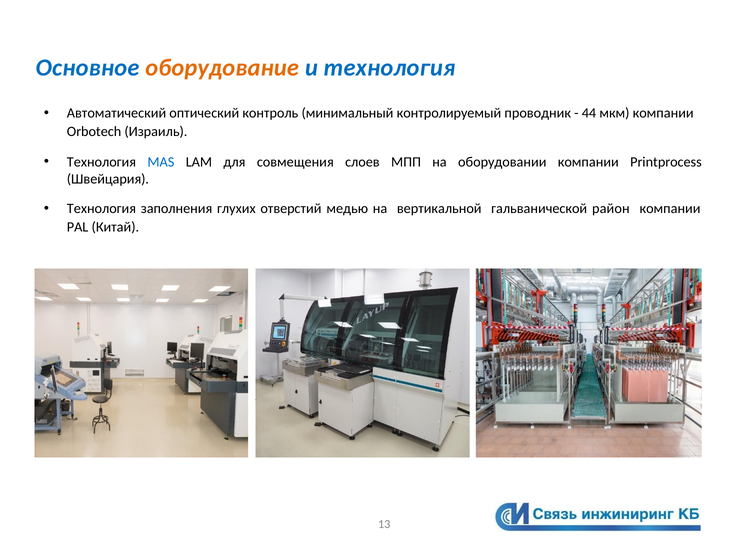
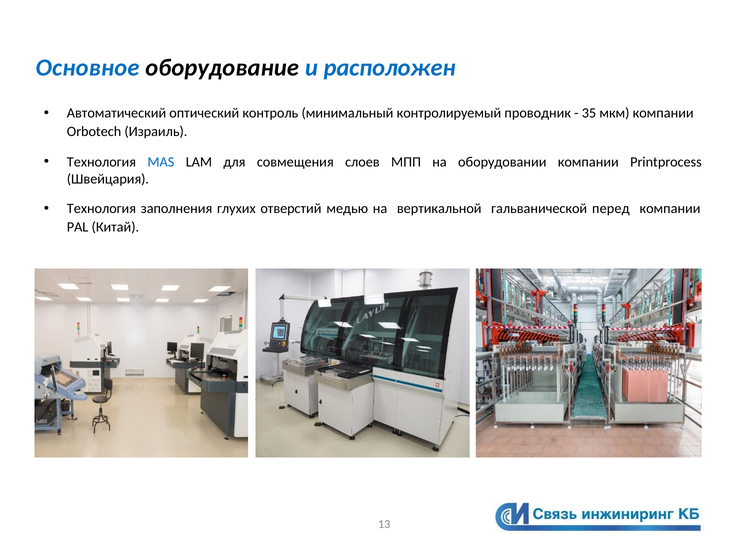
оборудование colour: orange -> black
и технология: технология -> расположен
44: 44 -> 35
район: район -> перед
